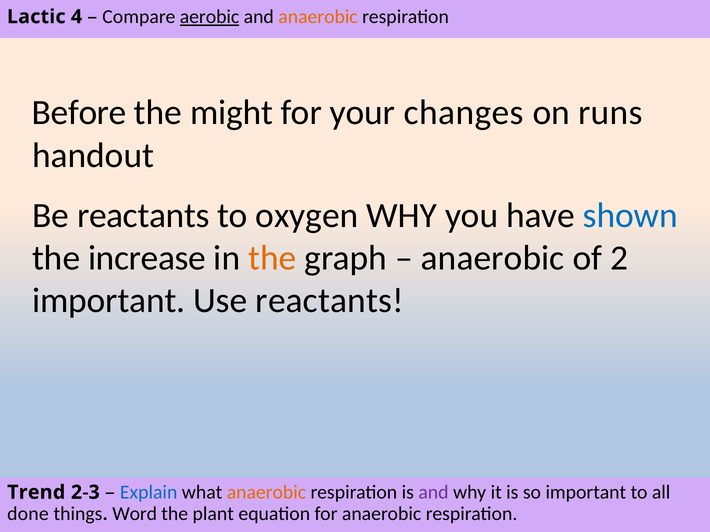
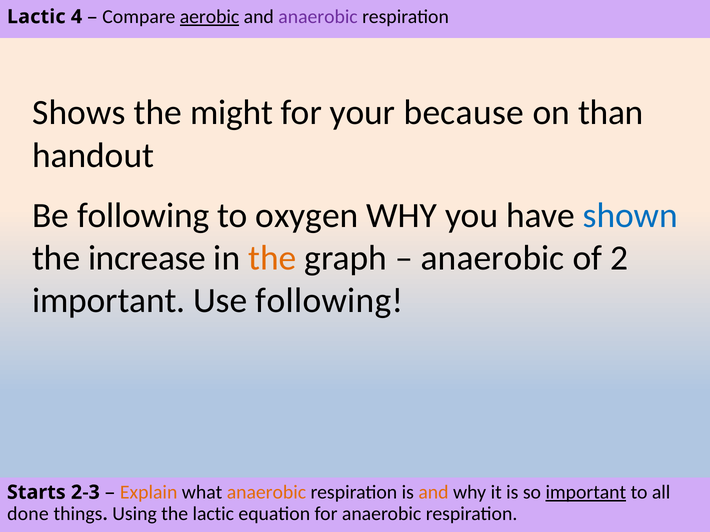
anaerobic at (318, 17) colour: orange -> purple
Before: Before -> Shows
changes: changes -> because
runs: runs -> than
Be reactants: reactants -> following
Use reactants: reactants -> following
Trend: Trend -> Starts
Explain colour: blue -> orange
and at (433, 493) colour: purple -> orange
important at (586, 493) underline: none -> present
Word: Word -> Using
the plant: plant -> lactic
